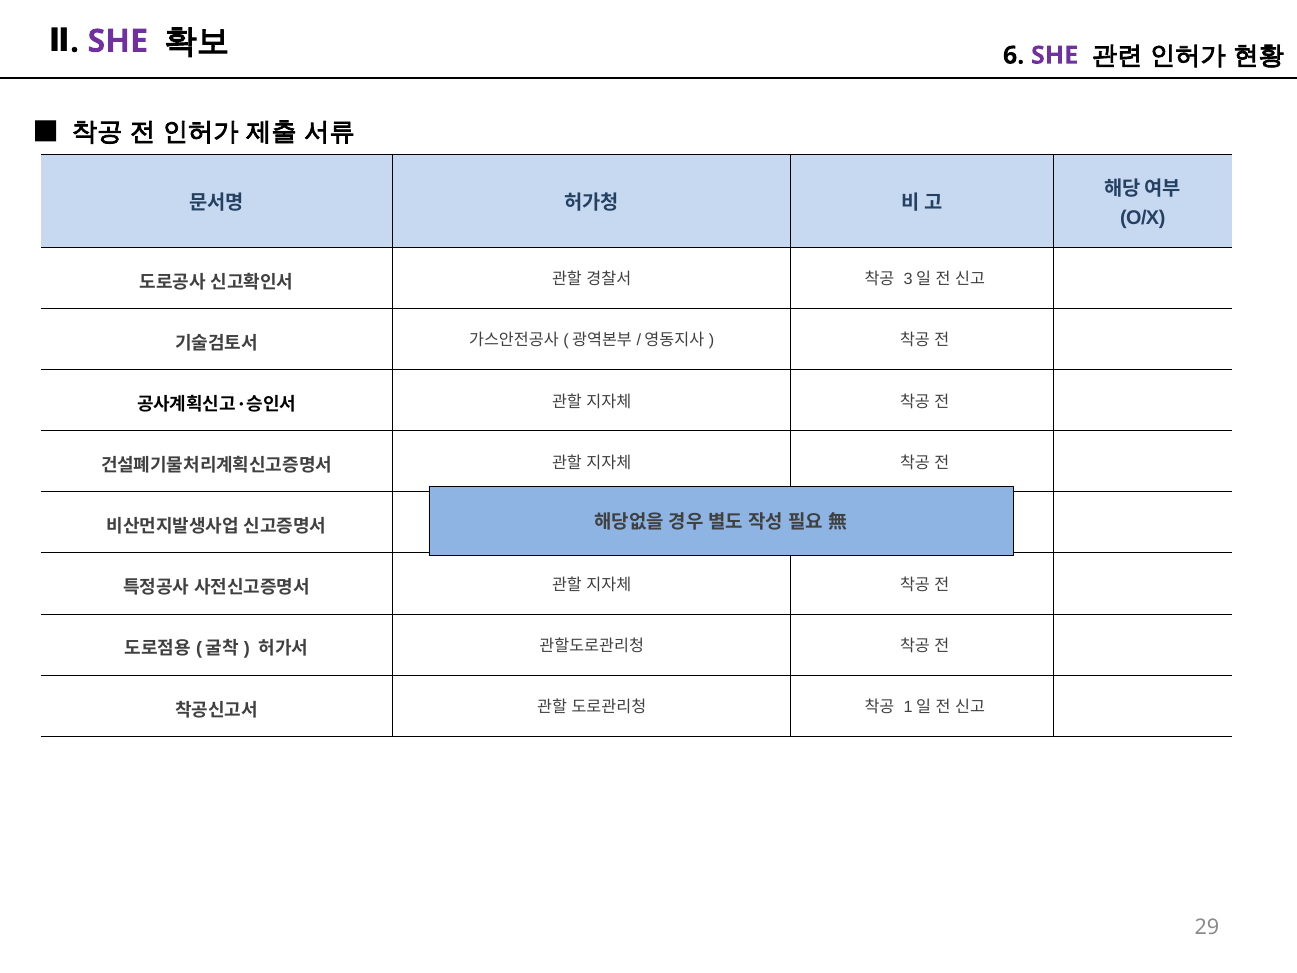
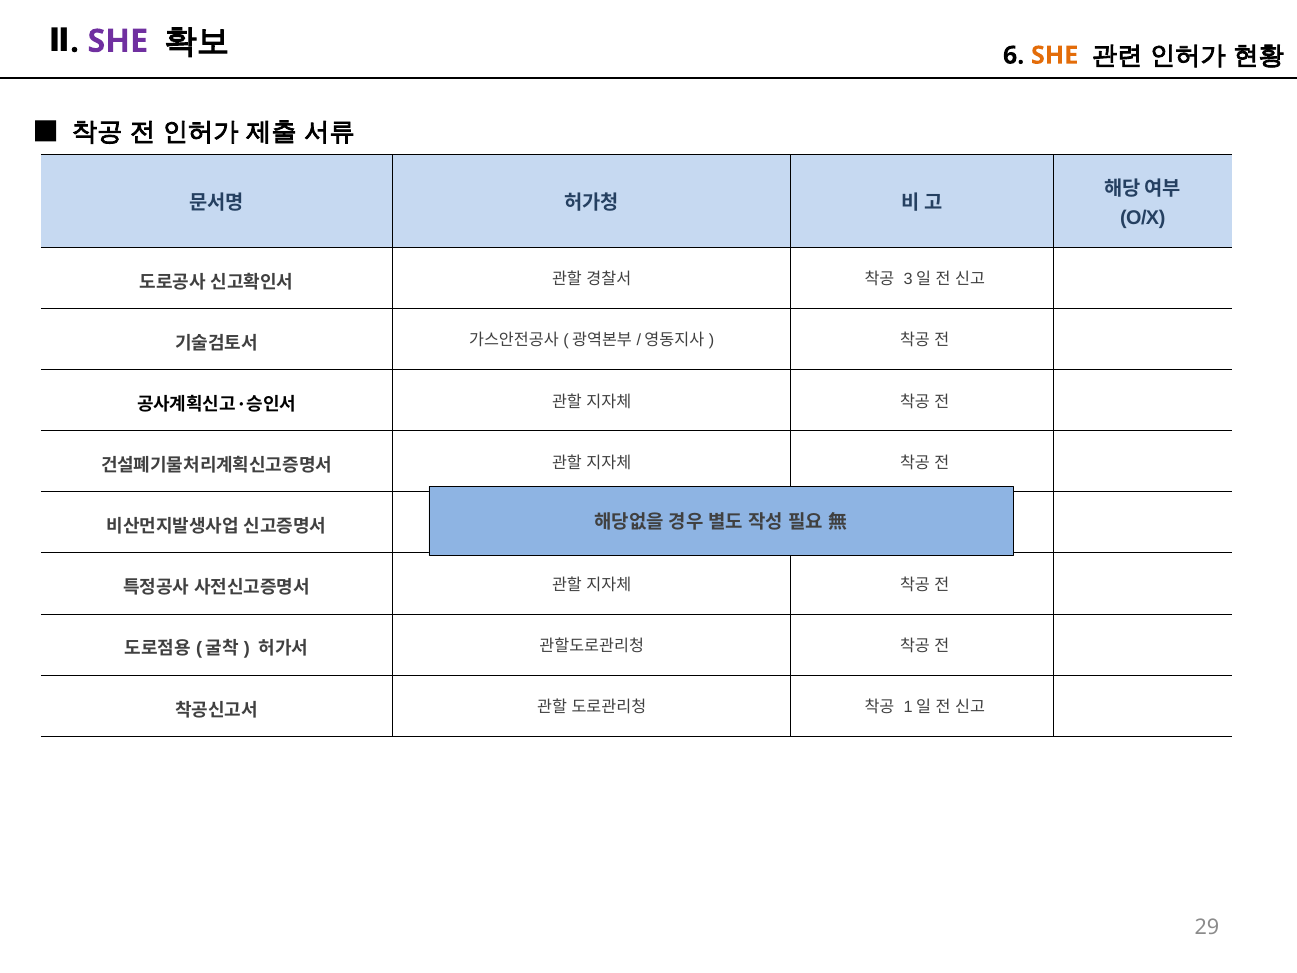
SHE at (1055, 55) colour: purple -> orange
